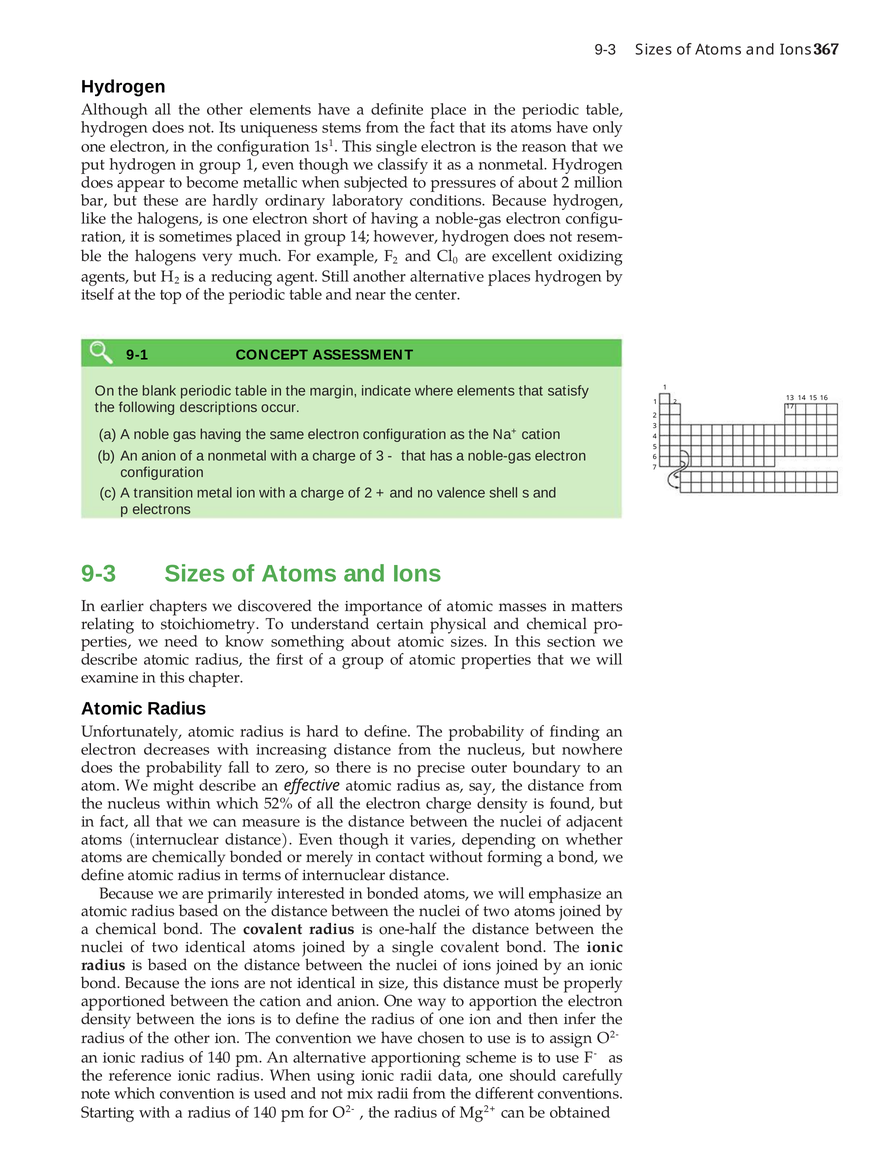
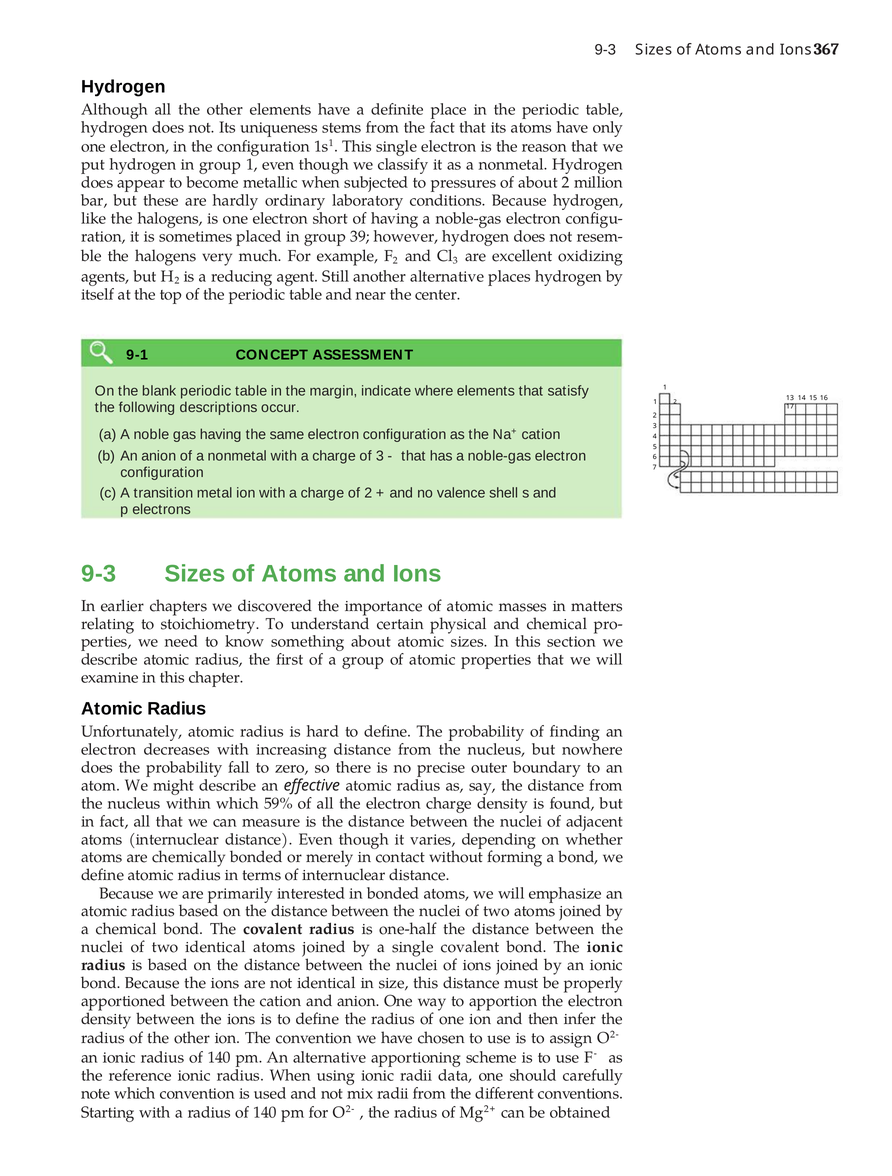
group 14: 14 -> 39
0 at (455, 261): 0 -> 3
52%: 52% -> 59%
